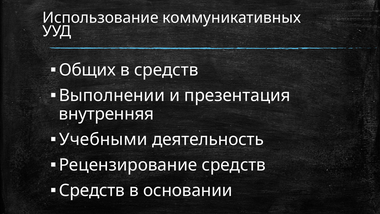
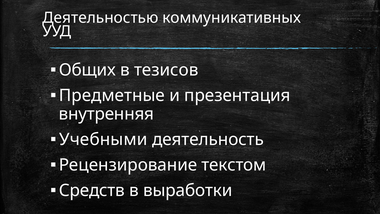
Использование: Использование -> Деятельностью
в средств: средств -> тезисов
Выполнении: Выполнении -> Предметные
Рецензирование средств: средств -> текстом
основании: основании -> выработки
